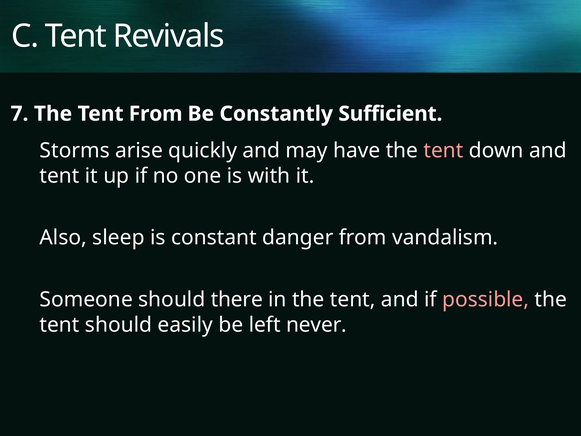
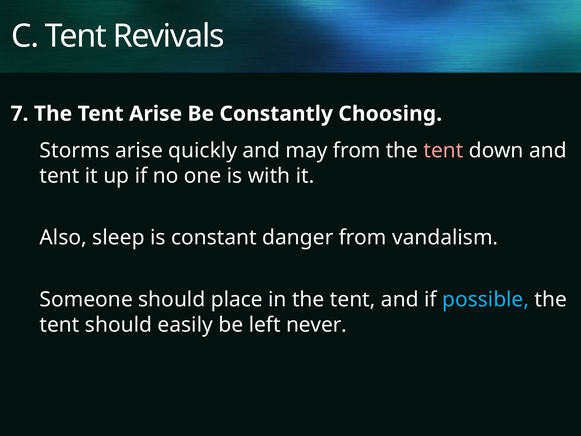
Tent From: From -> Arise
Sufficient: Sufficient -> Choosing
may have: have -> from
there: there -> place
possible colour: pink -> light blue
